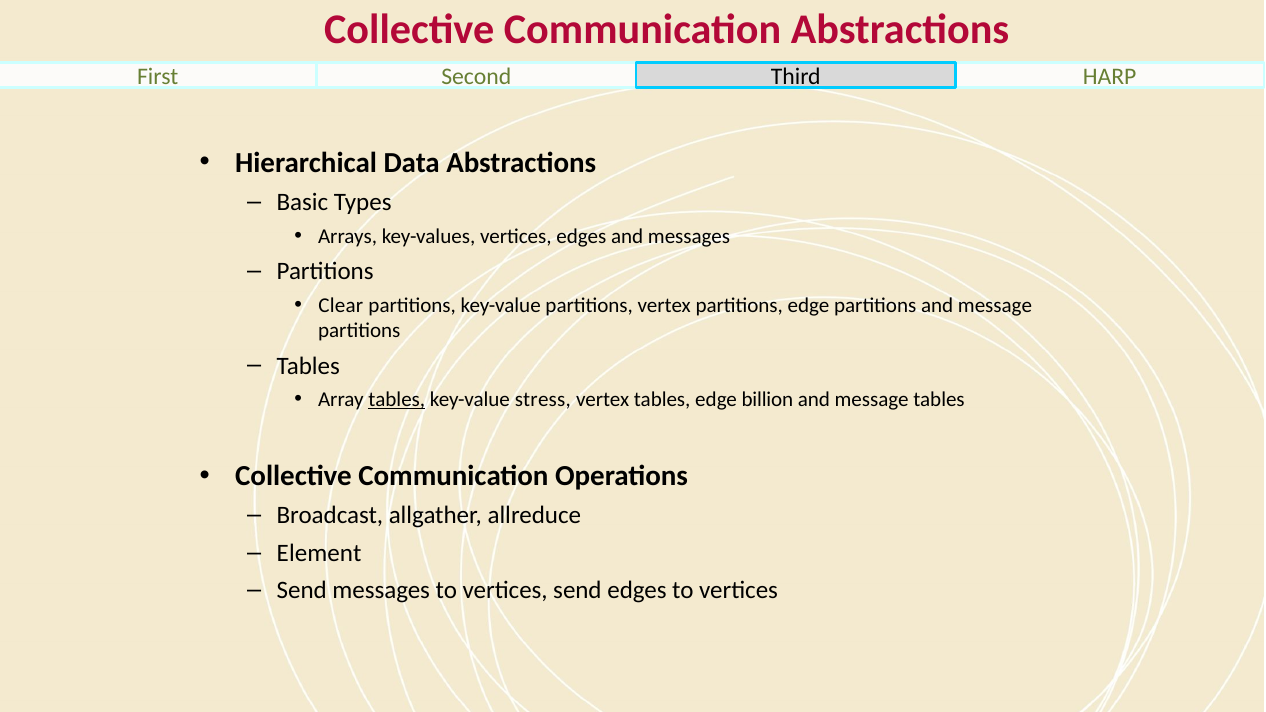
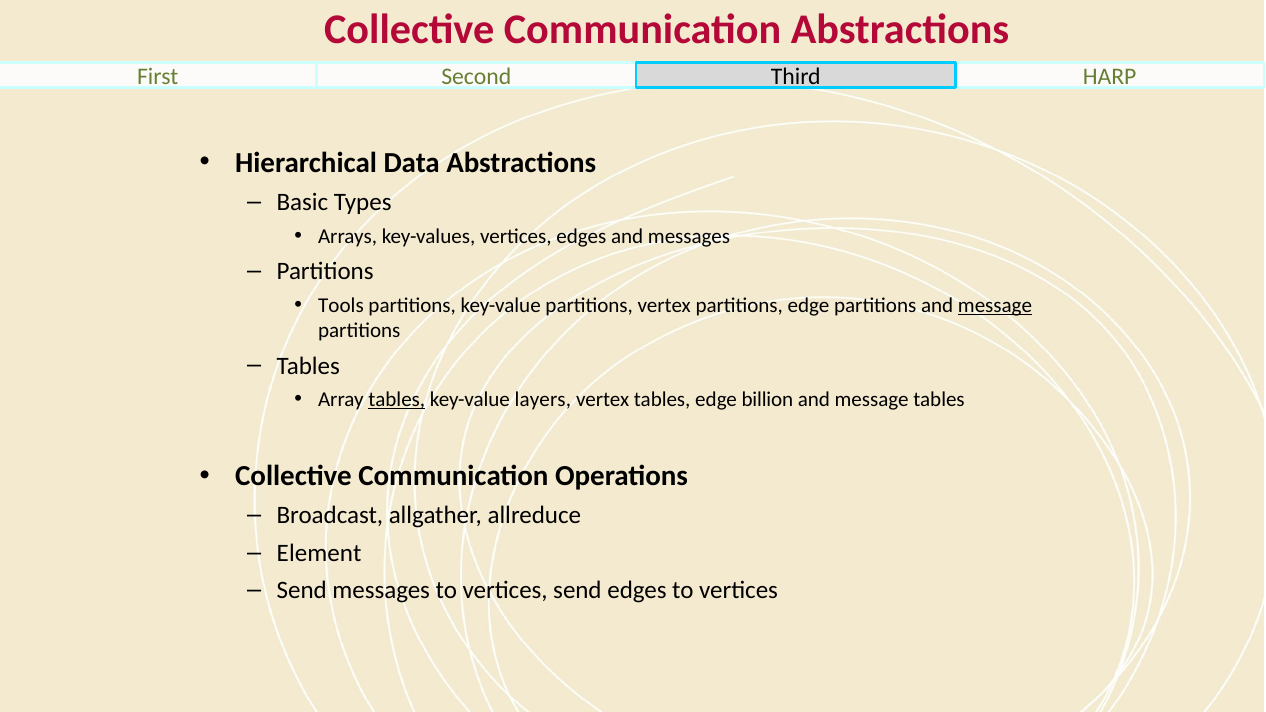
Clear: Clear -> Tools
message at (995, 305) underline: none -> present
stress: stress -> layers
